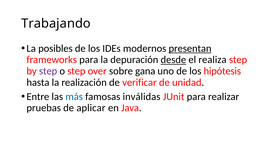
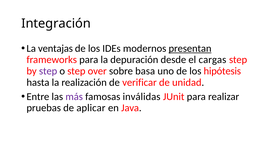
Trabajando: Trabajando -> Integración
posibles: posibles -> ventajas
desde underline: present -> none
realiza: realiza -> cargas
gana: gana -> basa
más colour: blue -> purple
